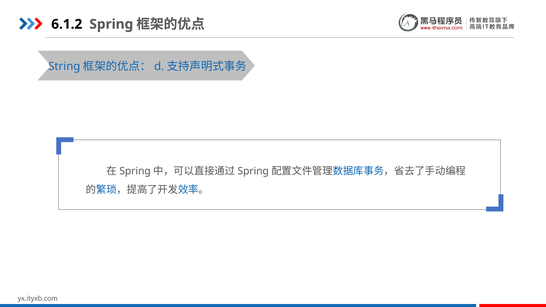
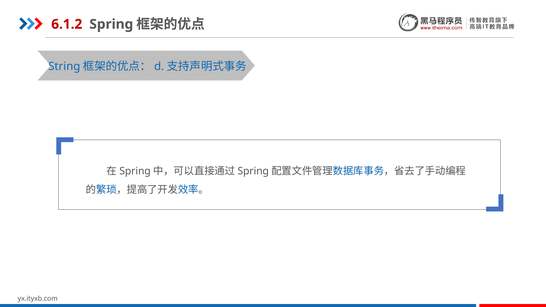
6.1.2 colour: black -> red
